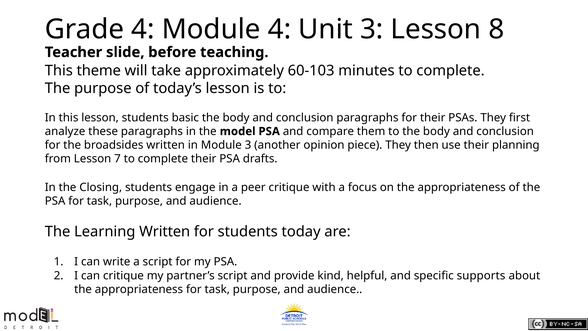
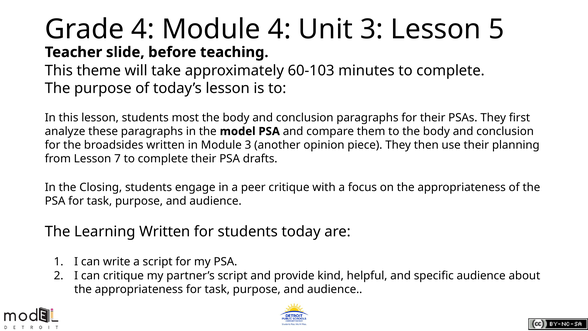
8: 8 -> 5
basic: basic -> most
specific supports: supports -> audience
